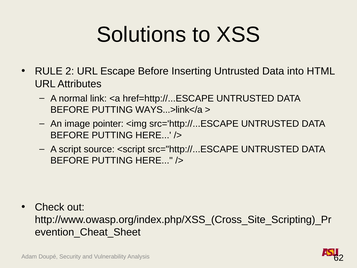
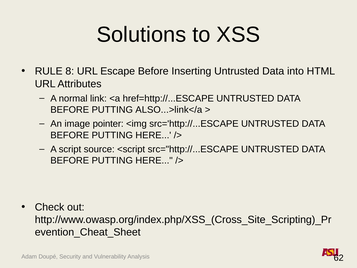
2: 2 -> 8
WAYS...>link</a: WAYS...>link</a -> ALSO...>link</a
